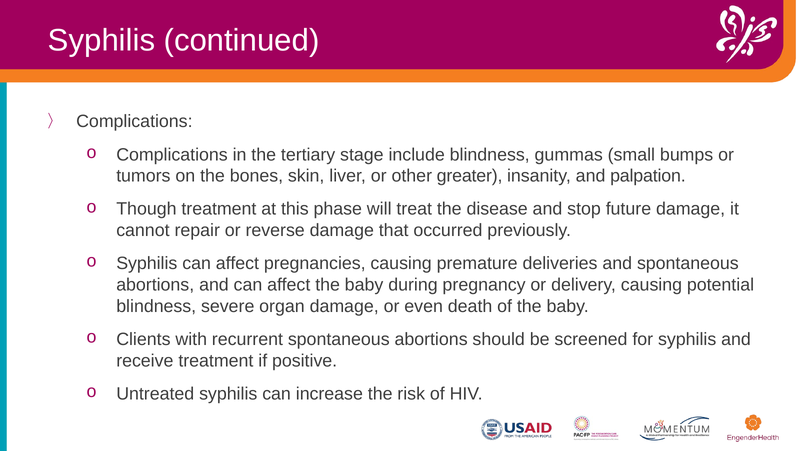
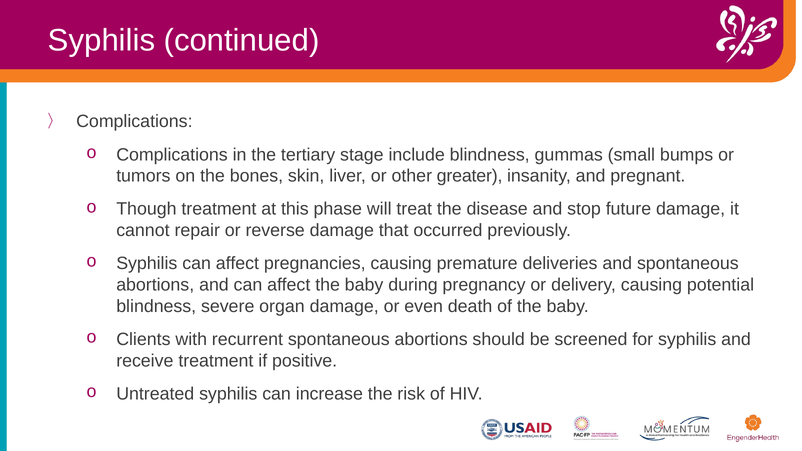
palpation: palpation -> pregnant
